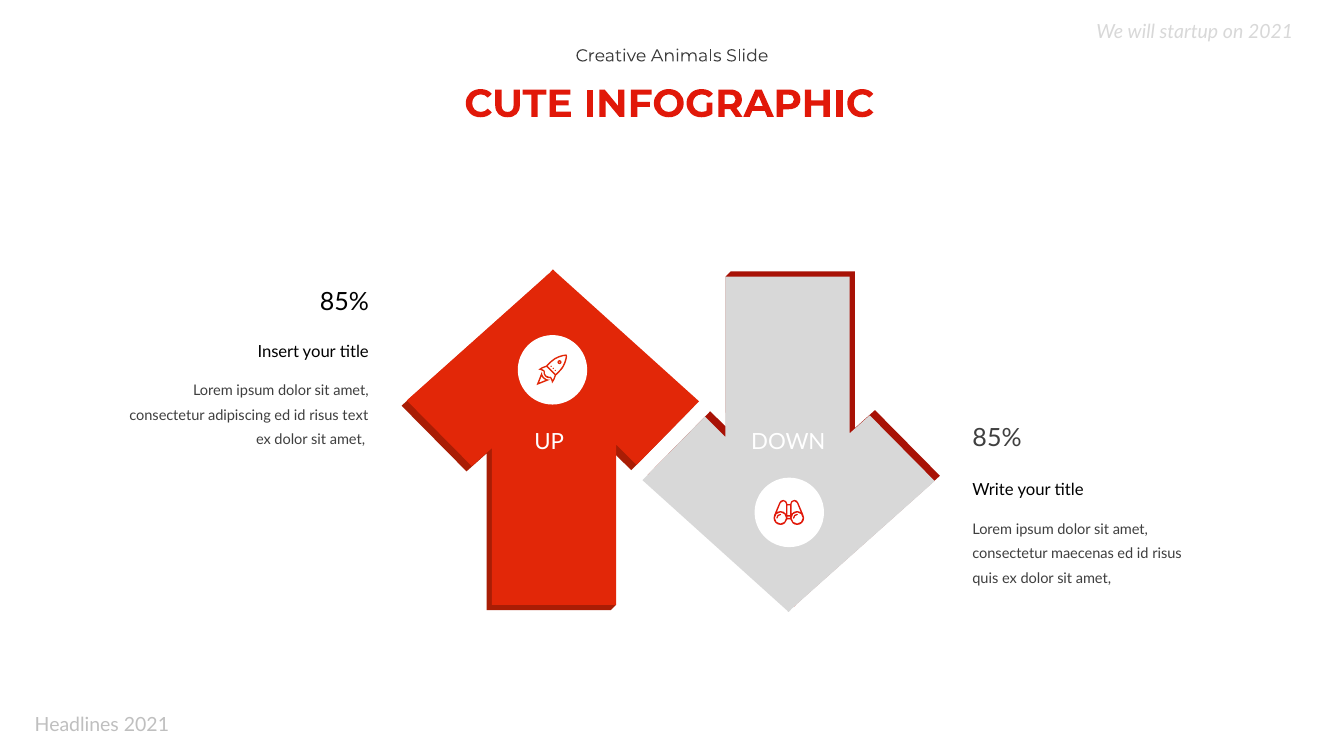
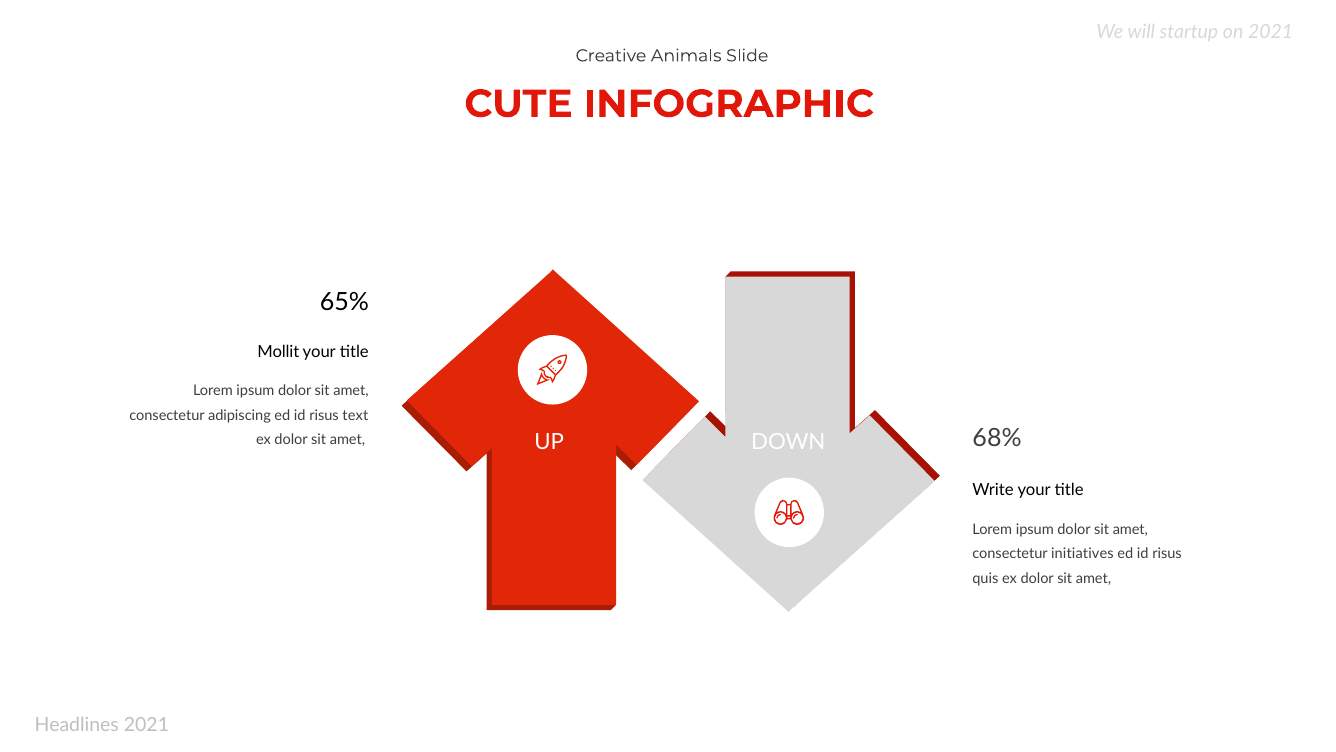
85% at (344, 302): 85% -> 65%
Insert: Insert -> Mollit
85% at (997, 438): 85% -> 68%
maecenas: maecenas -> initiatives
